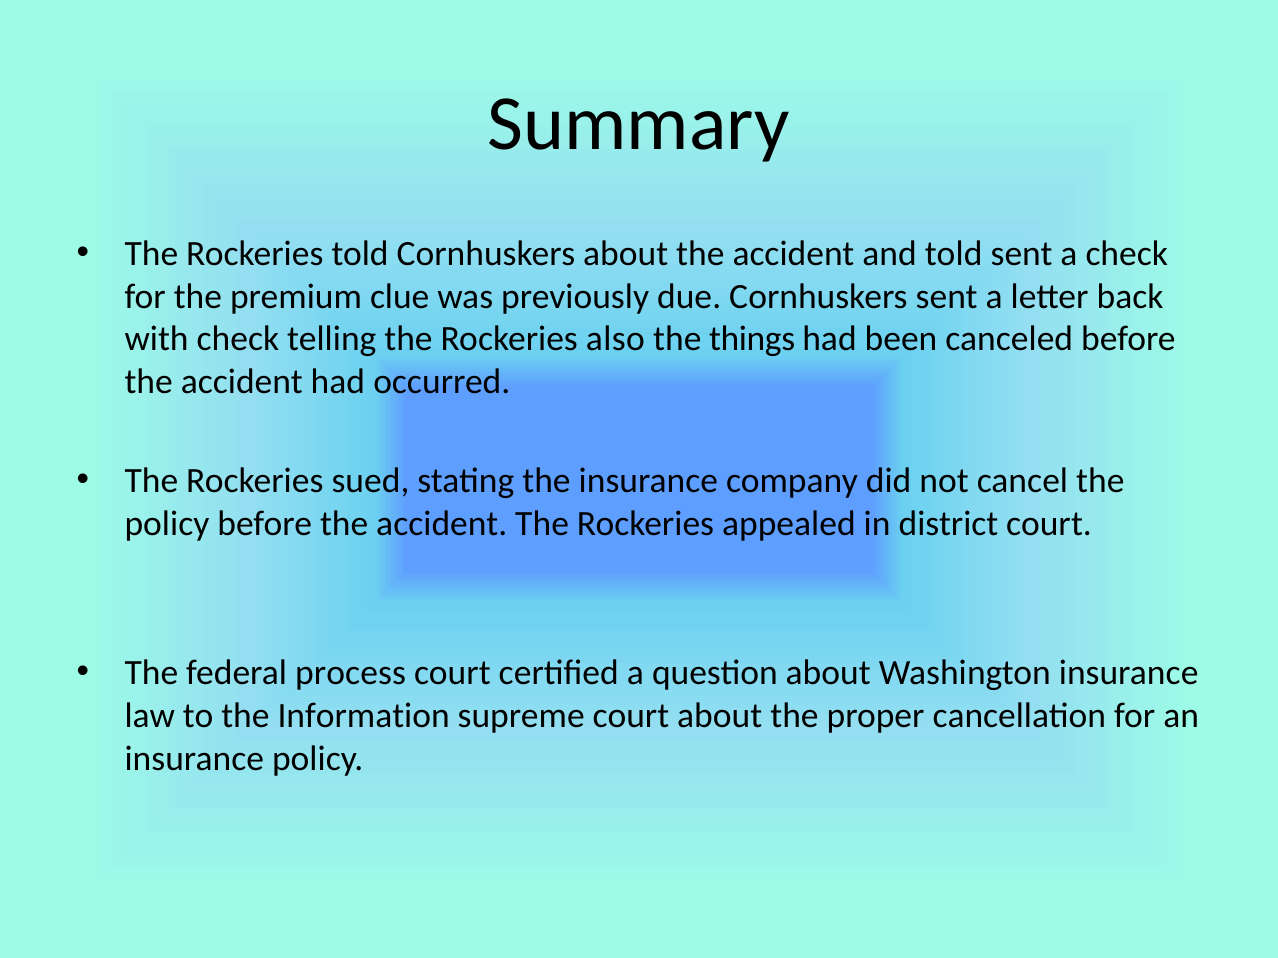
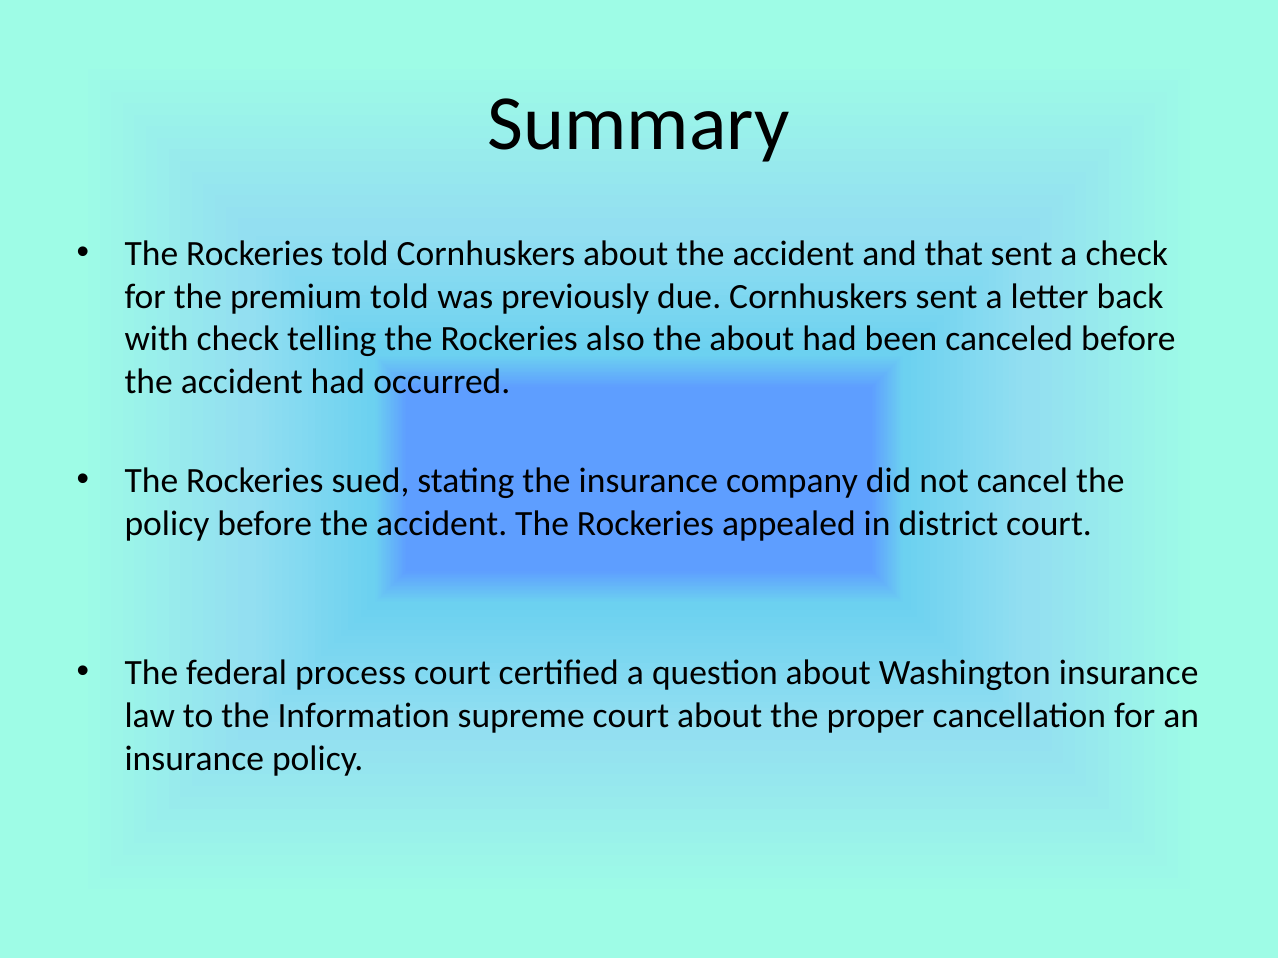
and told: told -> that
premium clue: clue -> told
the things: things -> about
